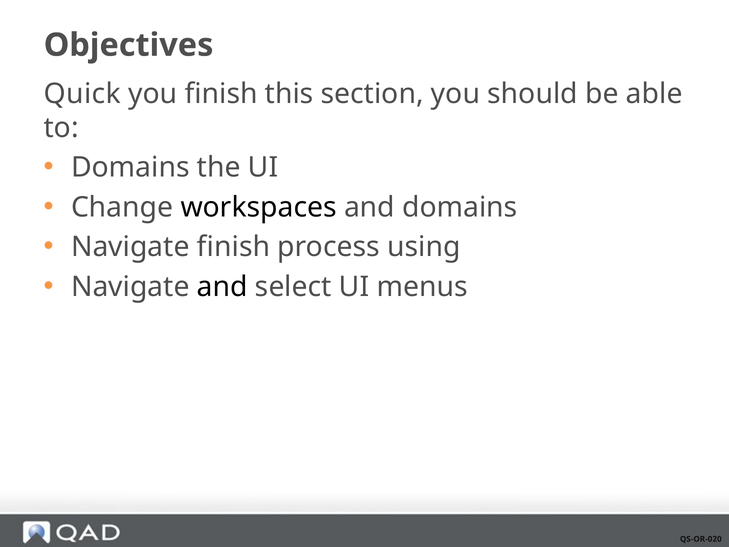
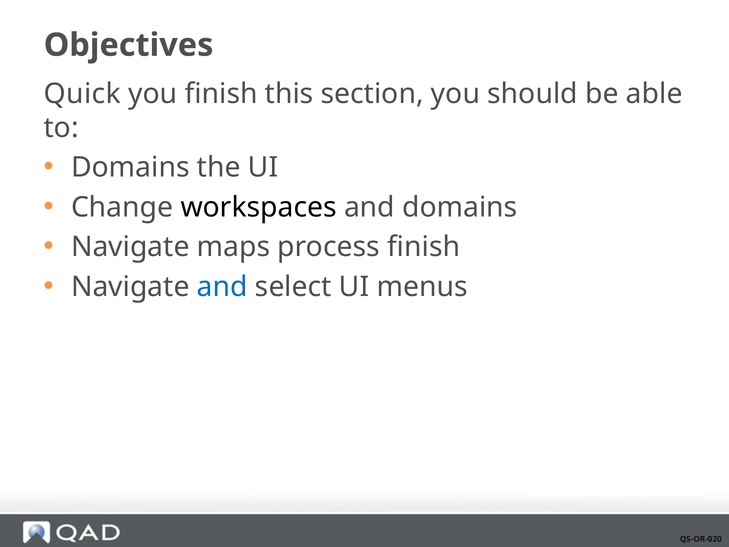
Navigate finish: finish -> maps
process using: using -> finish
and at (222, 287) colour: black -> blue
